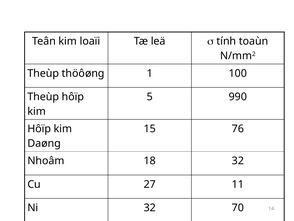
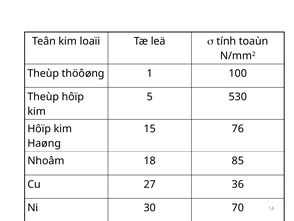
990: 990 -> 530
Daøng: Daøng -> Haøng
18 32: 32 -> 85
11: 11 -> 36
Ni 32: 32 -> 30
